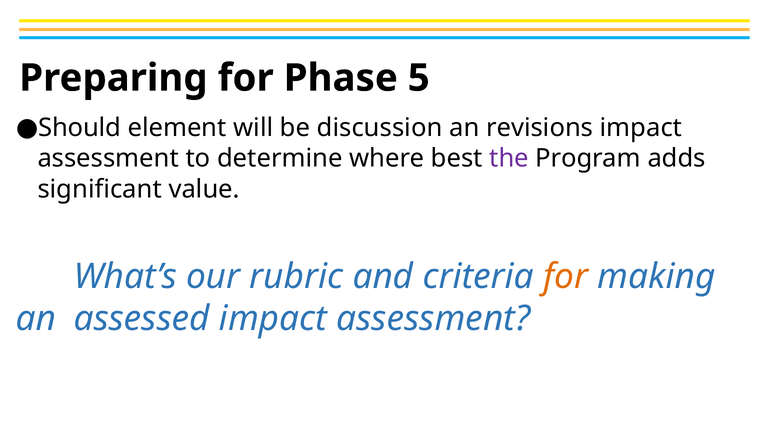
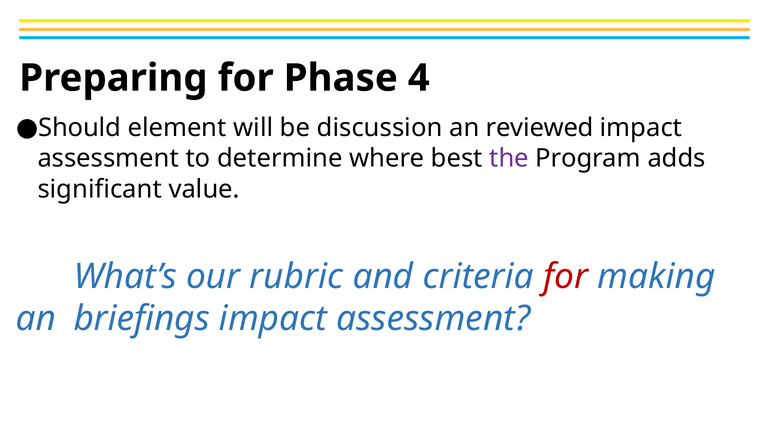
5: 5 -> 4
revisions: revisions -> reviewed
for at (566, 276) colour: orange -> red
assessed: assessed -> briefings
